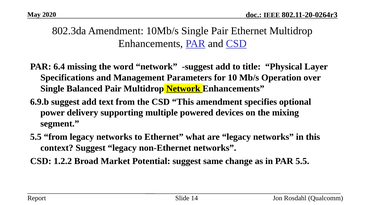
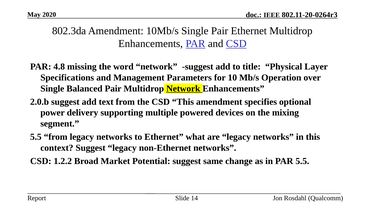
6.4: 6.4 -> 4.8
6.9.b: 6.9.b -> 2.0.b
